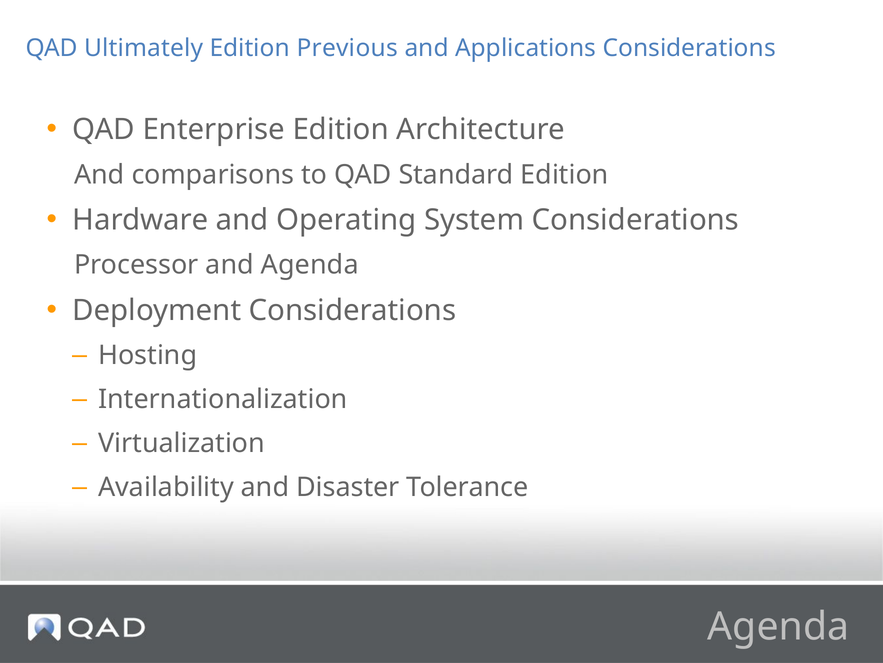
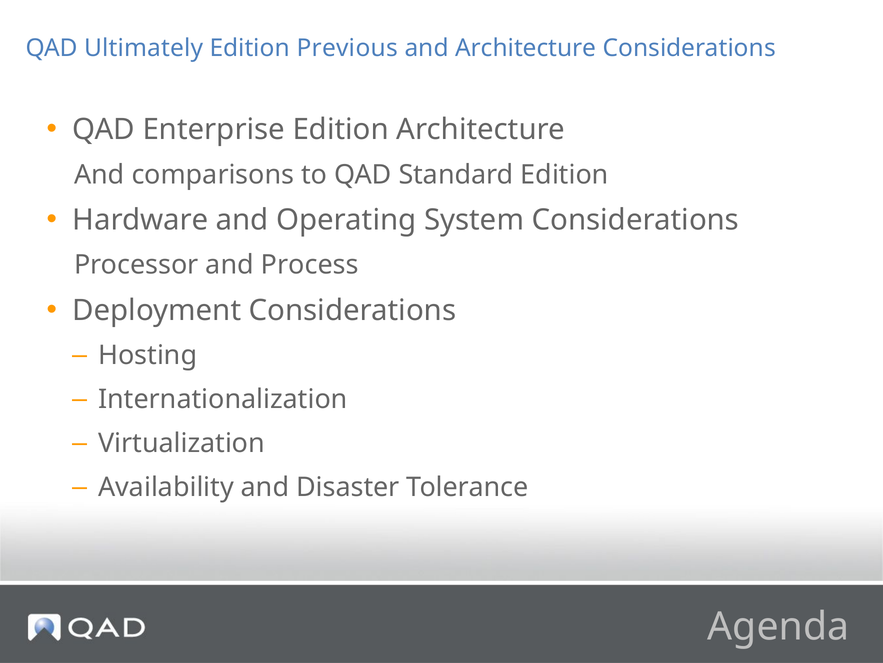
and Applications: Applications -> Architecture
and Agenda: Agenda -> Process
